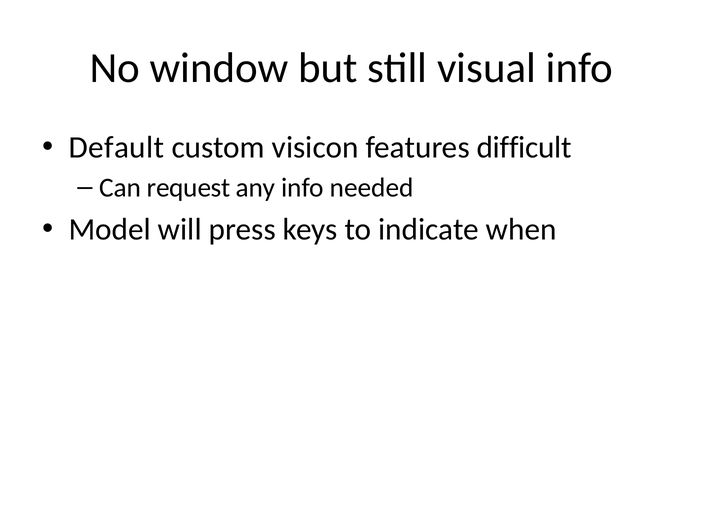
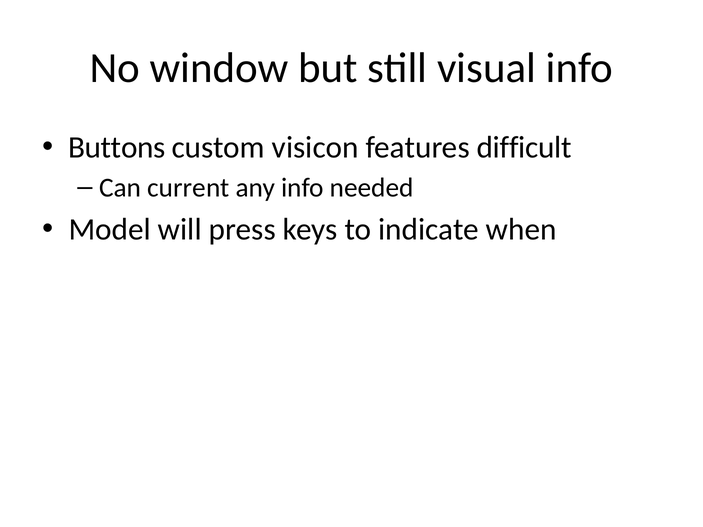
Default: Default -> Buttons
request: request -> current
